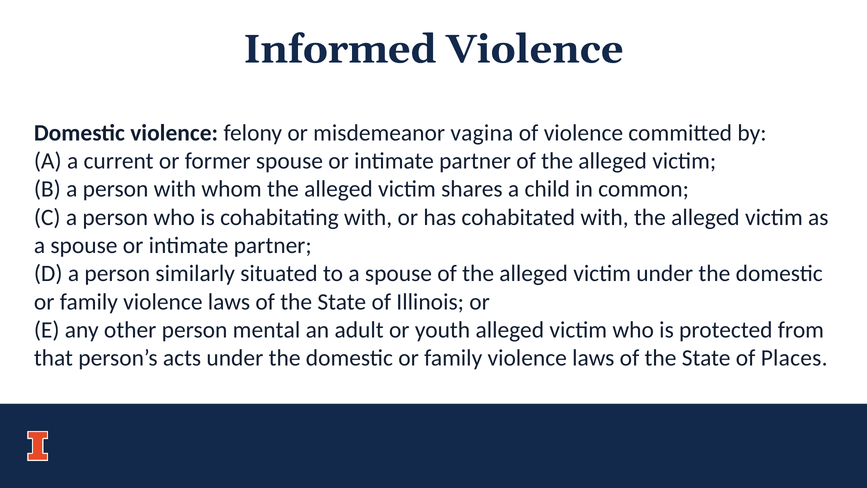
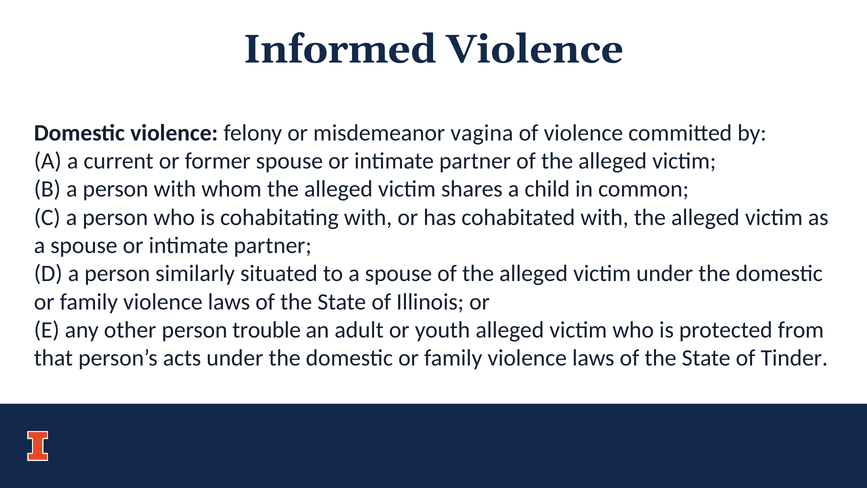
mental: mental -> trouble
Places: Places -> Tinder
